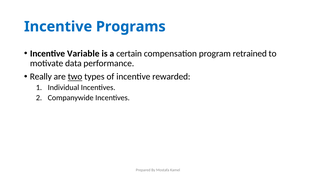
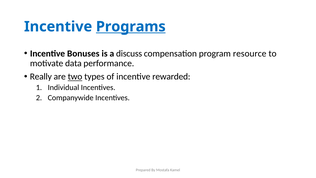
Programs underline: none -> present
Variable: Variable -> Bonuses
certain: certain -> discuss
retrained: retrained -> resource
